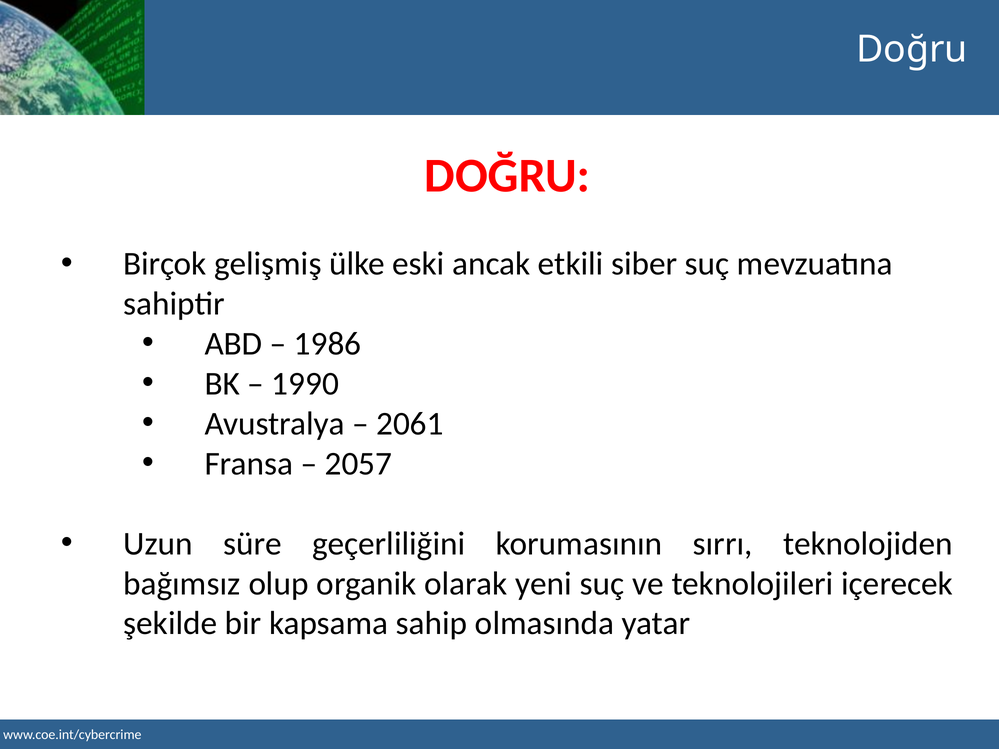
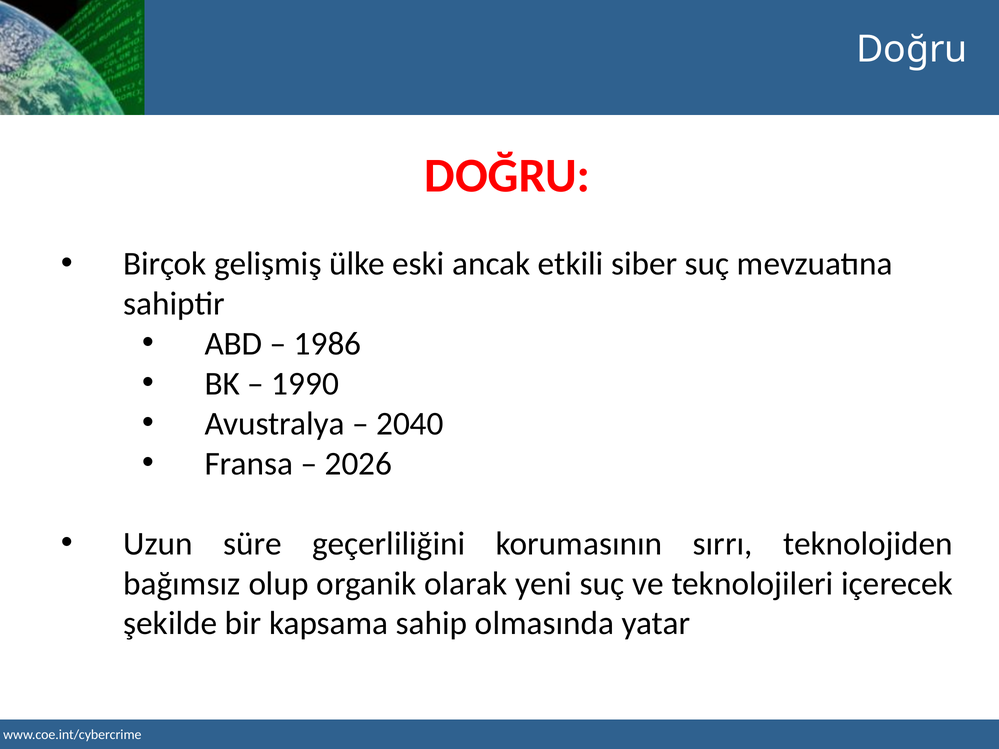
2061: 2061 -> 2040
2057: 2057 -> 2026
